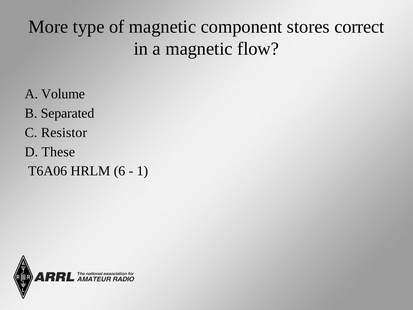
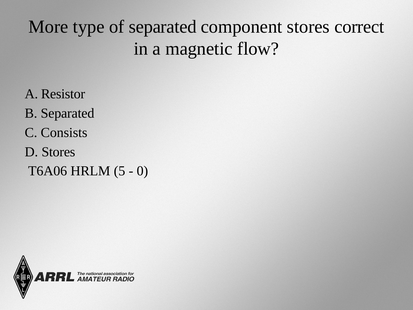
of magnetic: magnetic -> separated
Volume: Volume -> Resistor
Resistor: Resistor -> Consists
D These: These -> Stores
6: 6 -> 5
1: 1 -> 0
